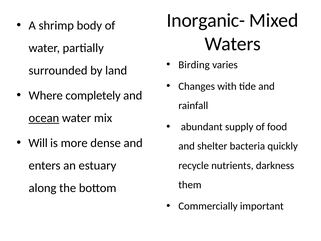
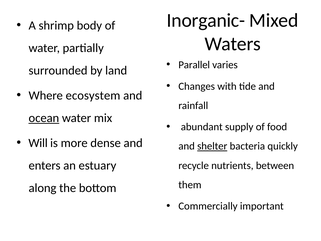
Birding: Birding -> Parallel
completely: completely -> ecosystem
shelter underline: none -> present
darkness: darkness -> between
